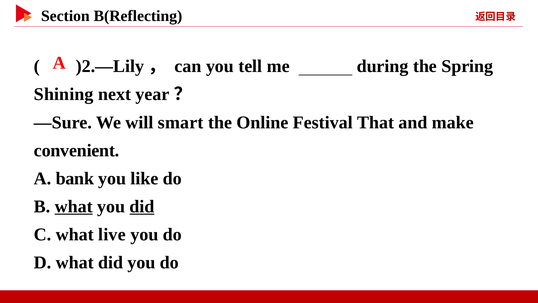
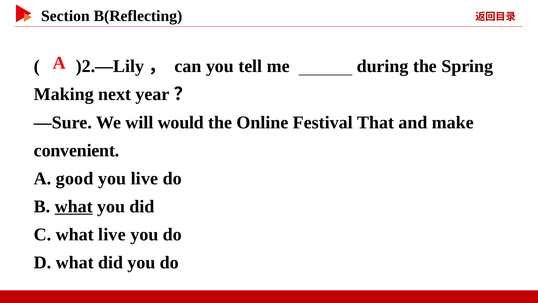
Shining: Shining -> Making
smart: smart -> would
bank: bank -> good
you like: like -> live
did at (142, 206) underline: present -> none
